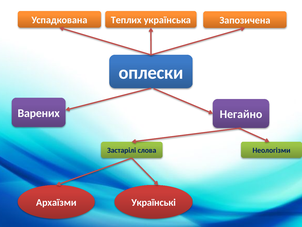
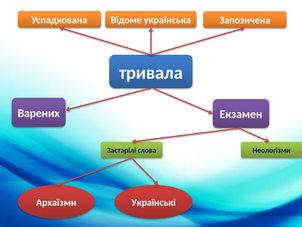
Теплих: Теплих -> Відоме
оплески: оплески -> тривала
Негайно: Негайно -> Екзамен
